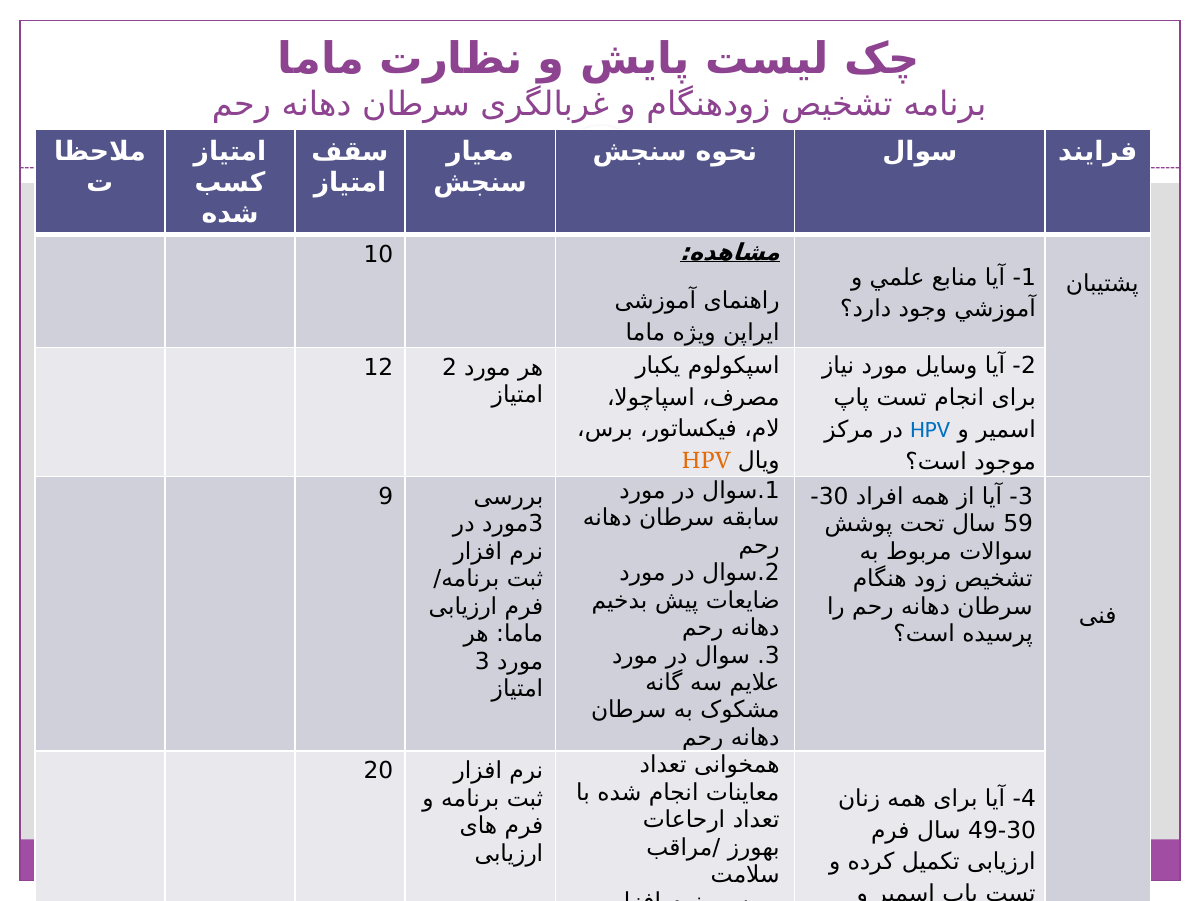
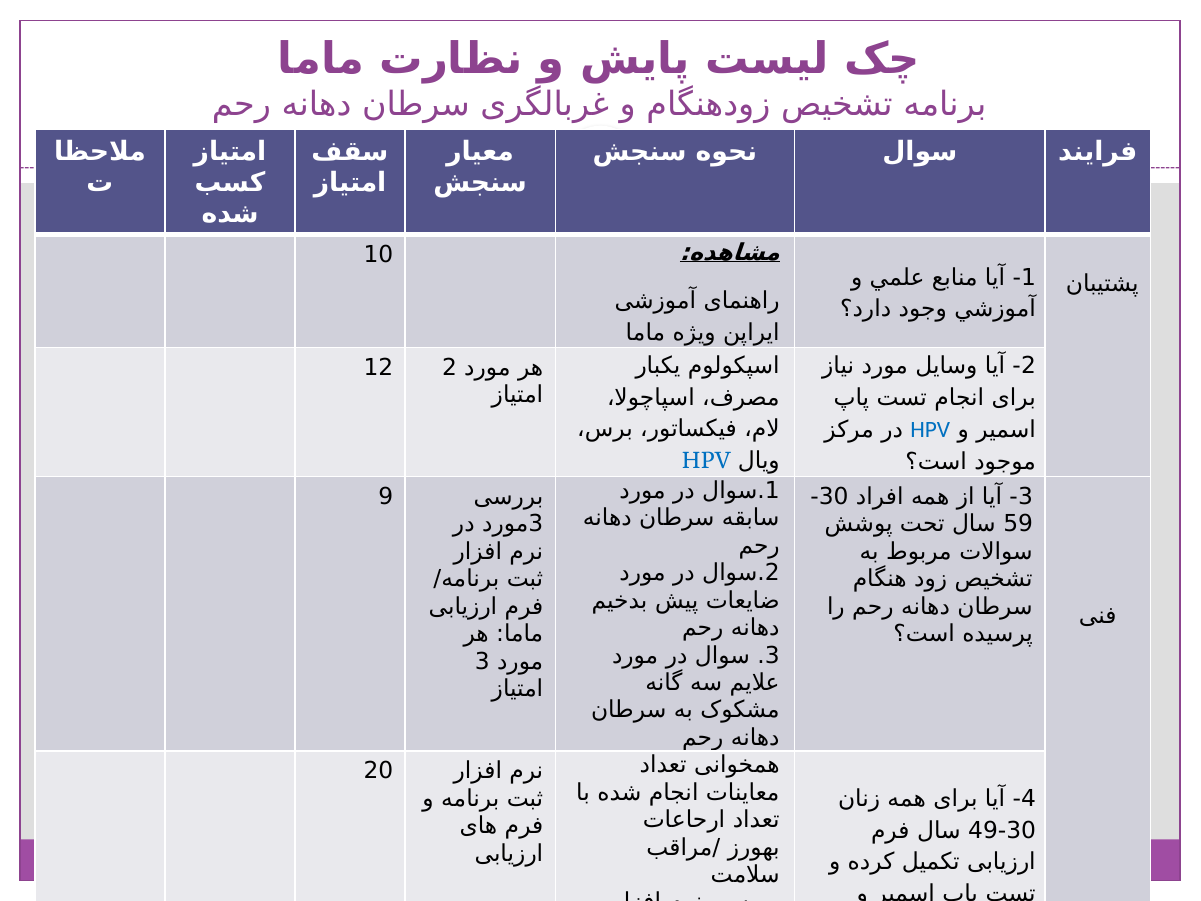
HPV at (706, 461) colour: orange -> blue
